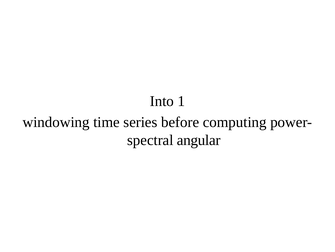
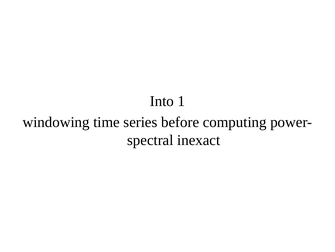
angular: angular -> inexact
